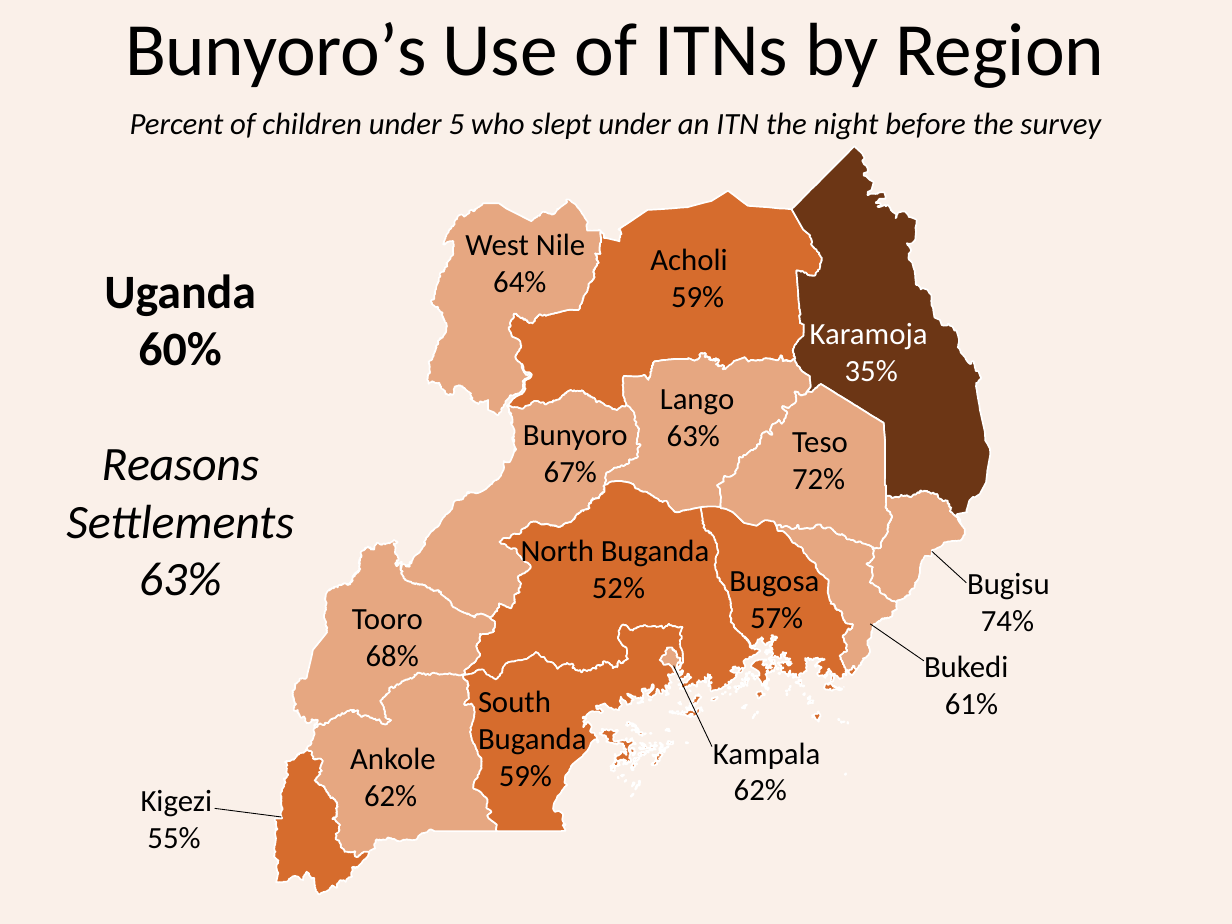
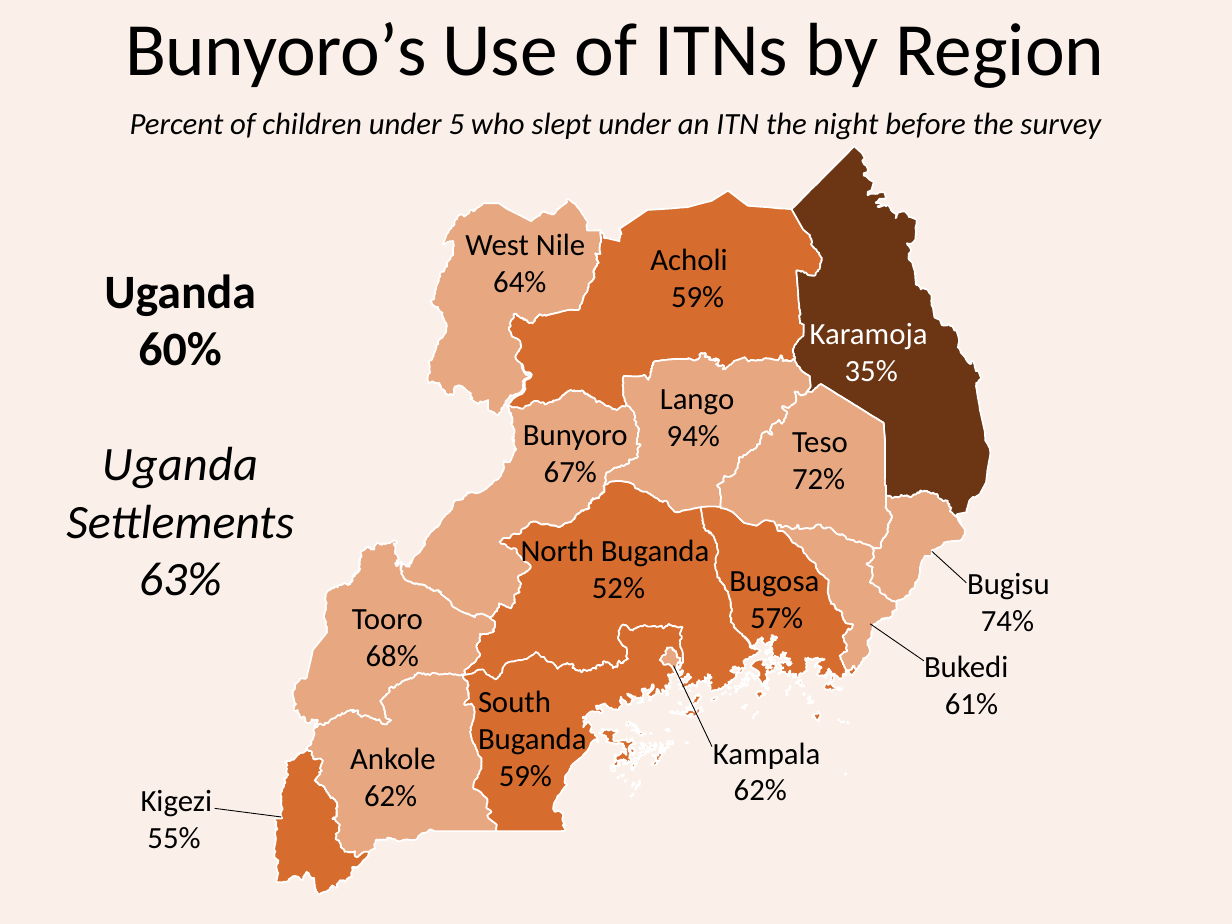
63% at (693, 436): 63% -> 94%
Reasons at (180, 465): Reasons -> Uganda
